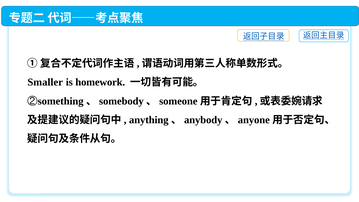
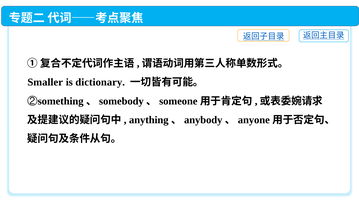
homework: homework -> dictionary
